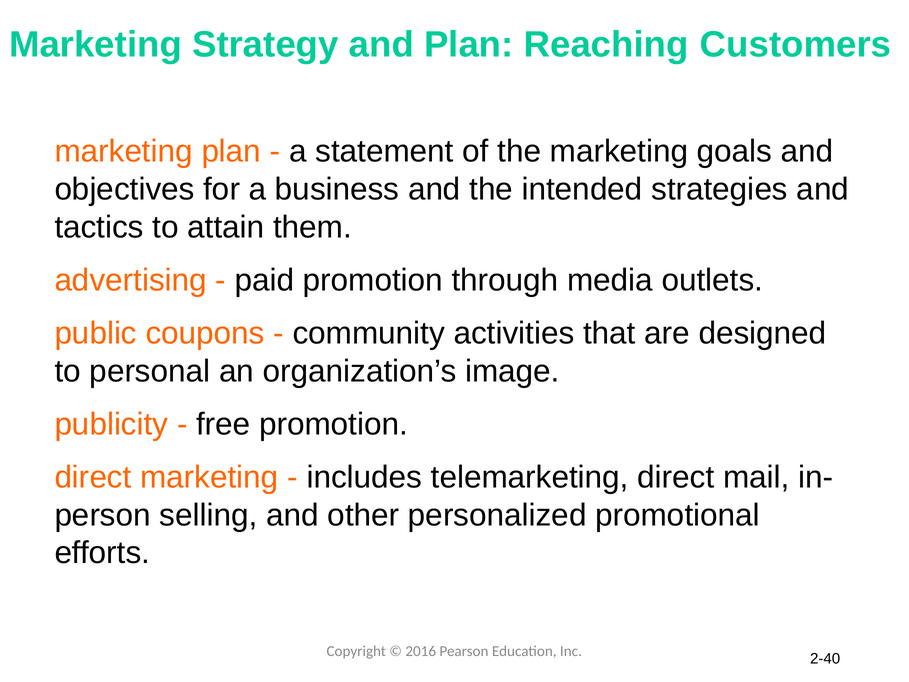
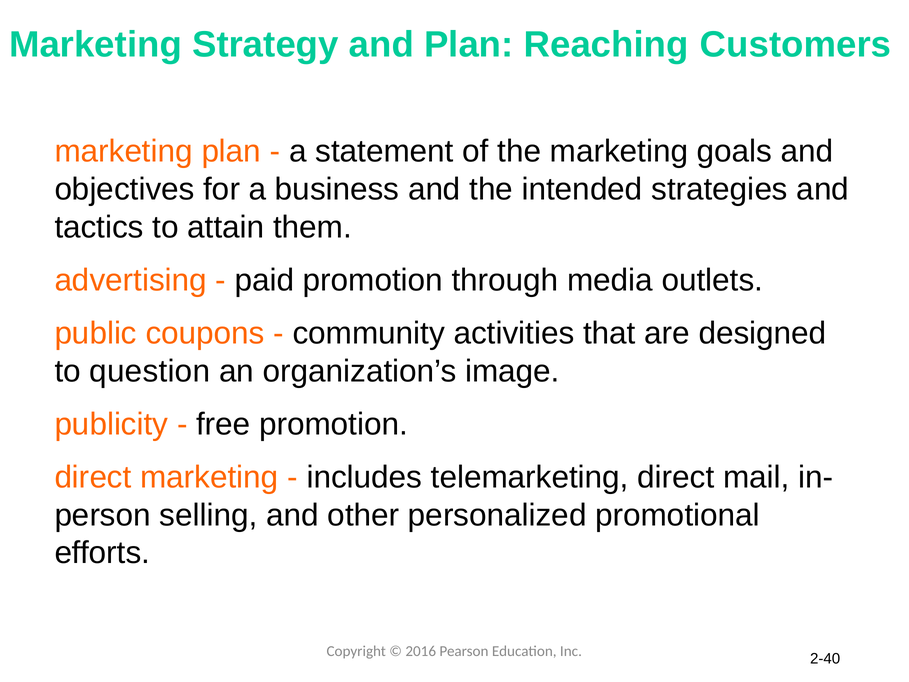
personal: personal -> question
